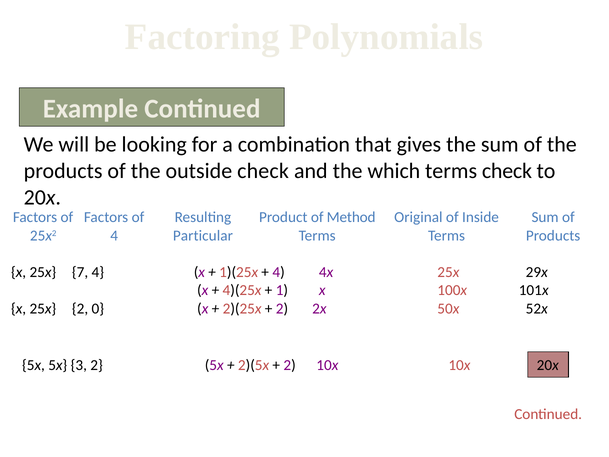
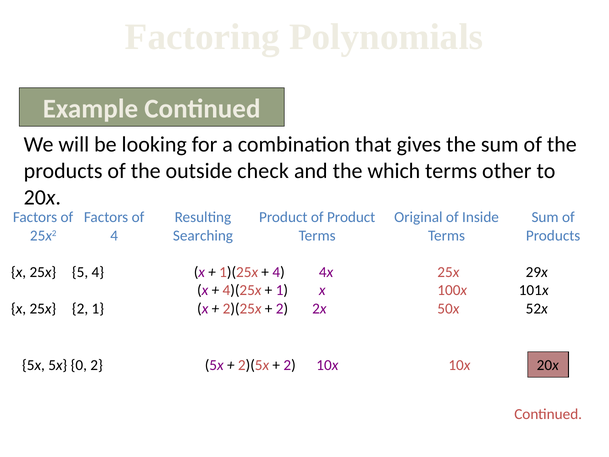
terms check: check -> other
of Method: Method -> Product
Particular: Particular -> Searching
7: 7 -> 5
2 0: 0 -> 1
3: 3 -> 0
